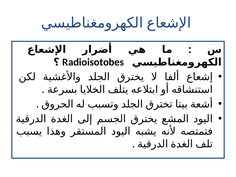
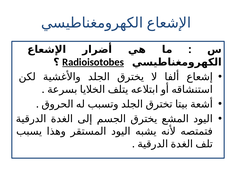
Radioisotobes underline: none -> present
